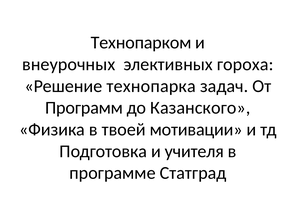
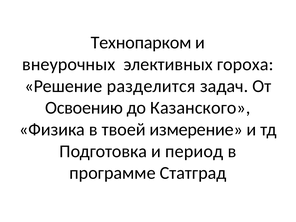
технопарка: технопарка -> разделится
Программ: Программ -> Освоению
мотивации: мотивации -> измерение
учителя: учителя -> период
